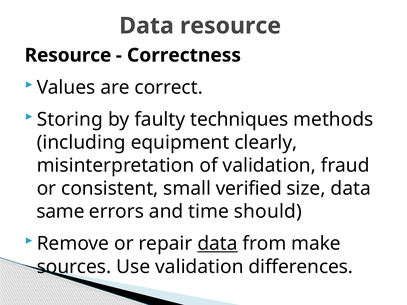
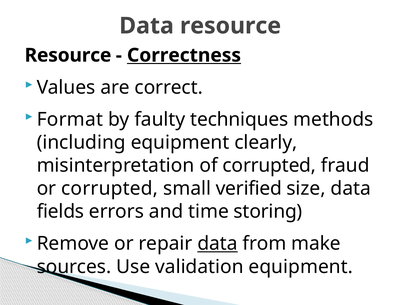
Correctness underline: none -> present
Storing: Storing -> Format
of validation: validation -> corrupted
or consistent: consistent -> corrupted
same: same -> fields
should: should -> storing
validation differences: differences -> equipment
